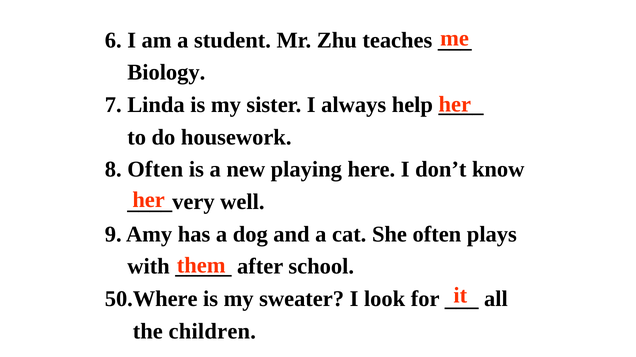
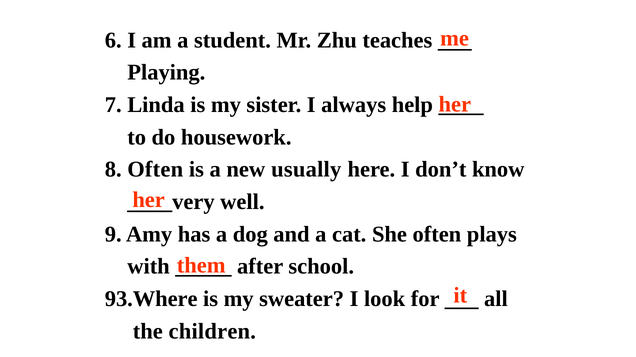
Biology: Biology -> Playing
playing: playing -> usually
50.Where: 50.Where -> 93.Where
